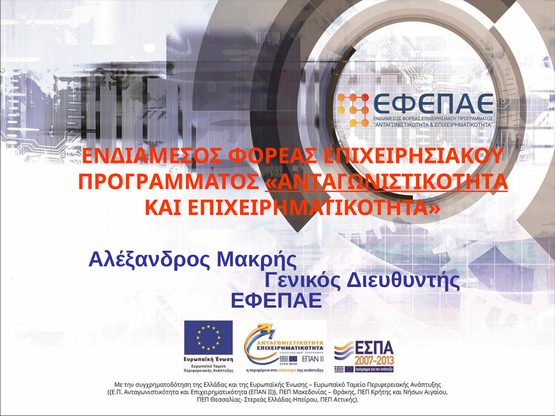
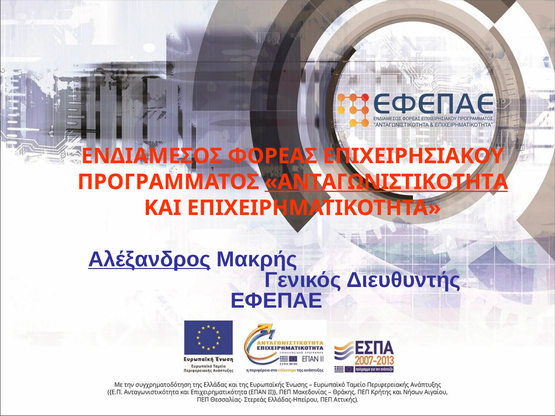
Αλέξανδρος underline: none -> present
